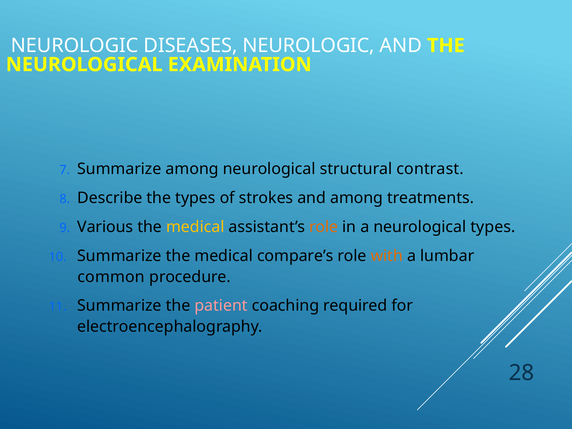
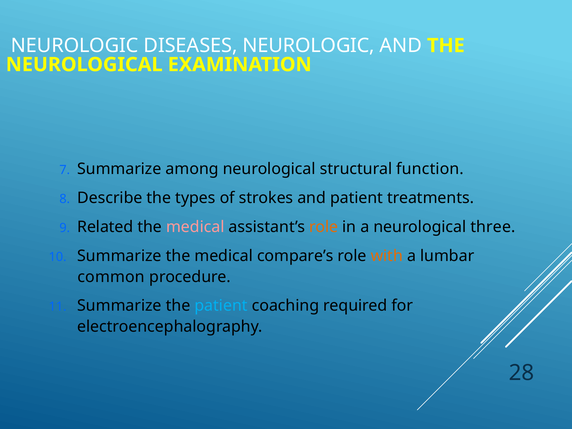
contrast: contrast -> function
and among: among -> patient
Various: Various -> Related
medical at (195, 227) colour: yellow -> pink
neurological types: types -> three
patient at (221, 306) colour: pink -> light blue
